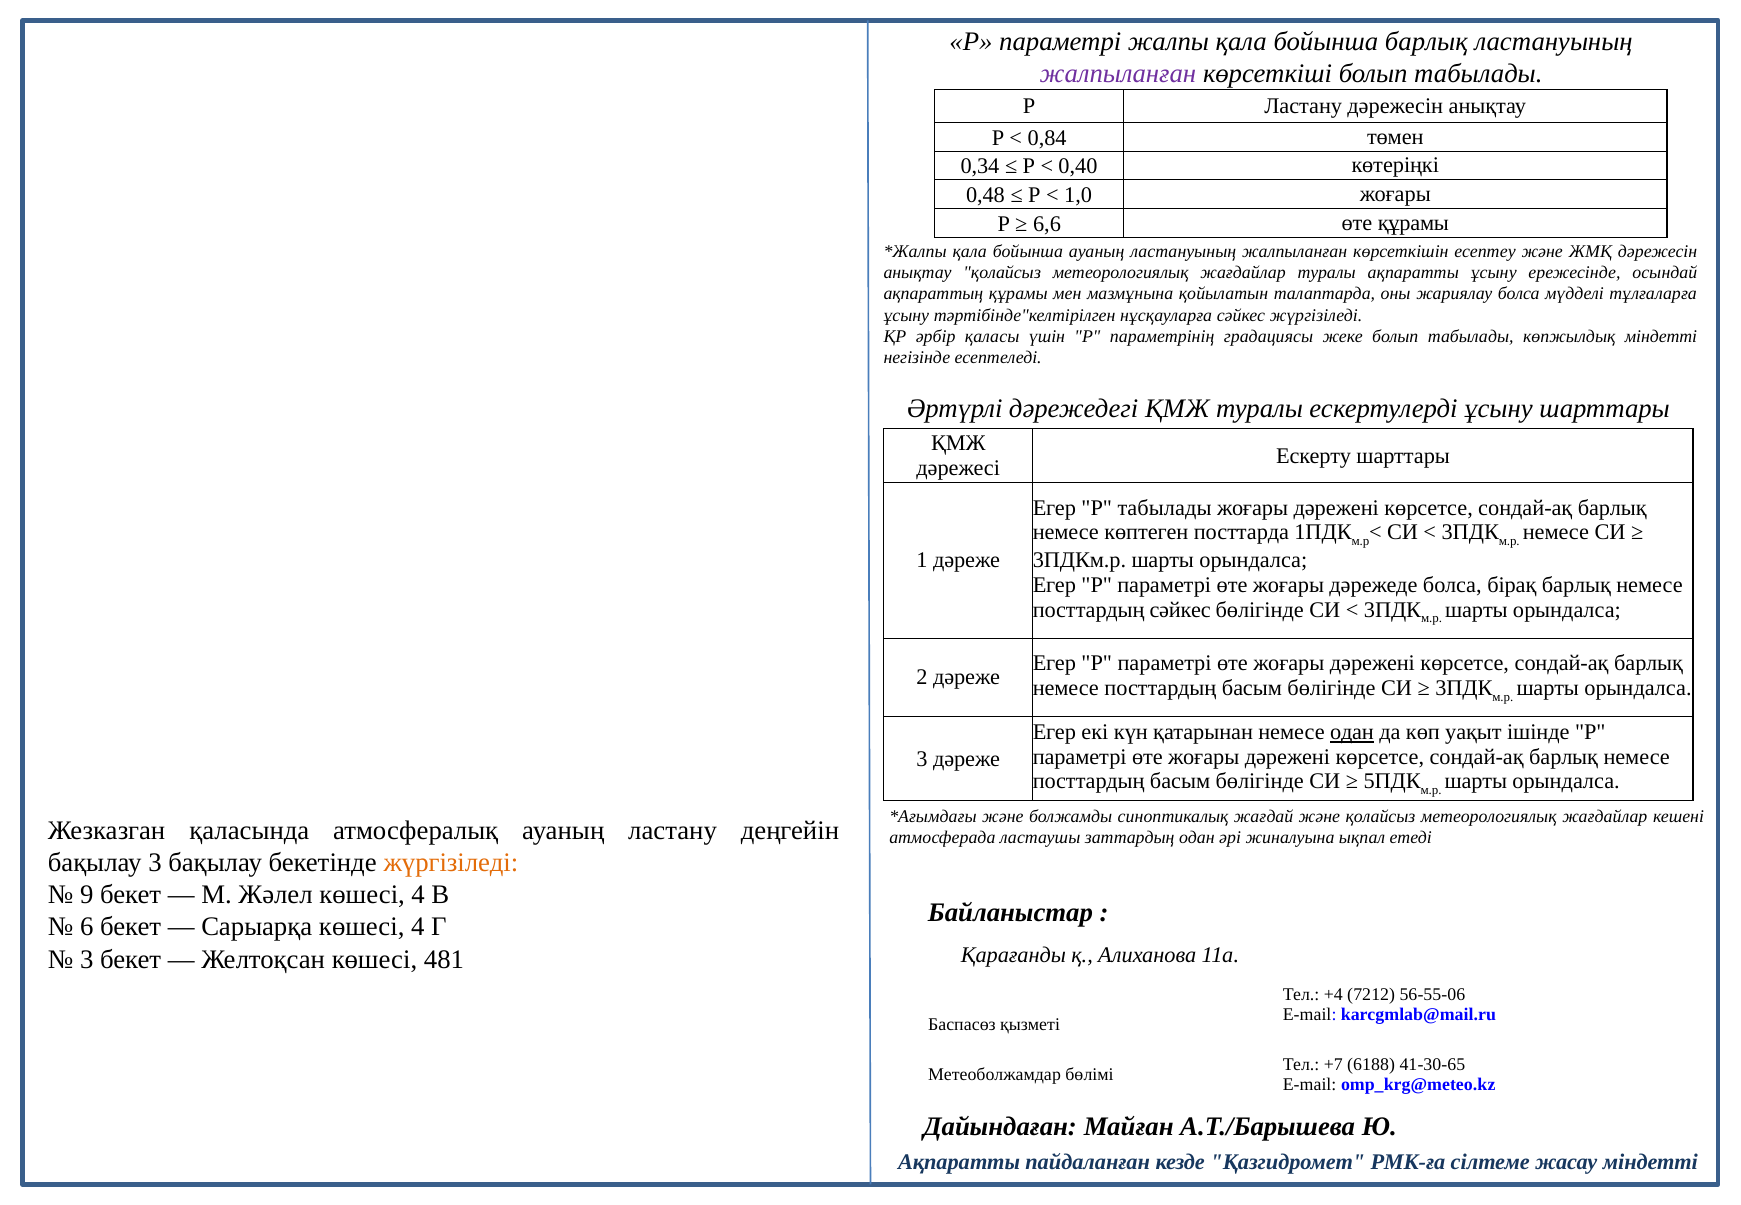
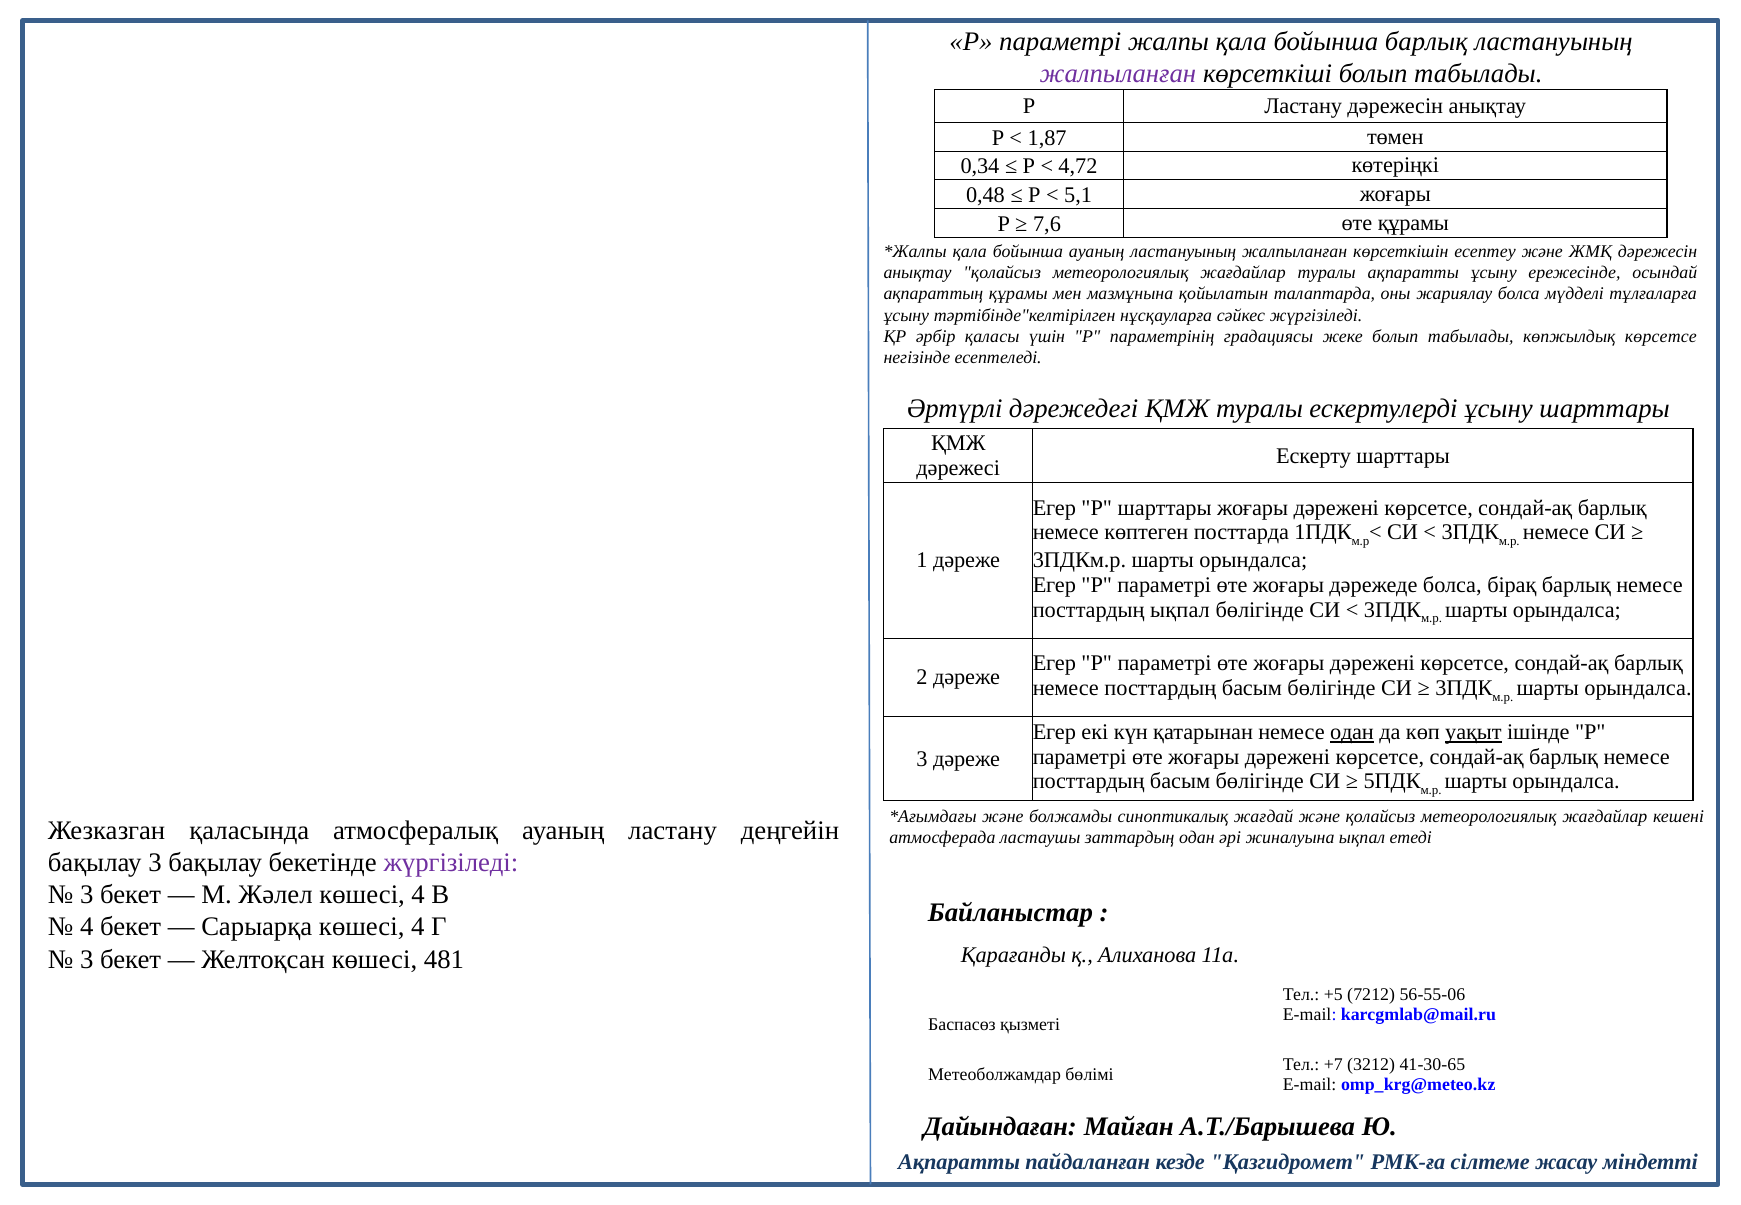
0,84: 0,84 -> 1,87
0,40: 0,40 -> 4,72
1,0: 1,0 -> 5,1
6,6: 6,6 -> 7,6
көпжылдық міндетті: міндетті -> көрсетсе
Р табылады: табылады -> шарттары
посттардың сәйкес: сәйкес -> ықпал
уақыт underline: none -> present
жүргізіледі at (451, 863) colour: orange -> purple
9 at (87, 895): 9 -> 3
6 at (87, 927): 6 -> 4
+4: +4 -> +5
6188: 6188 -> 3212
